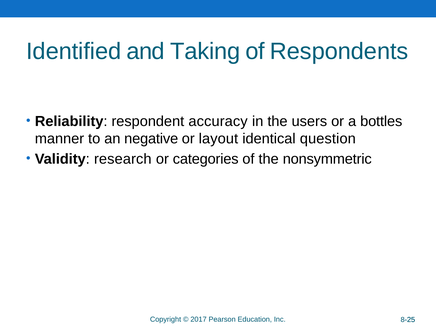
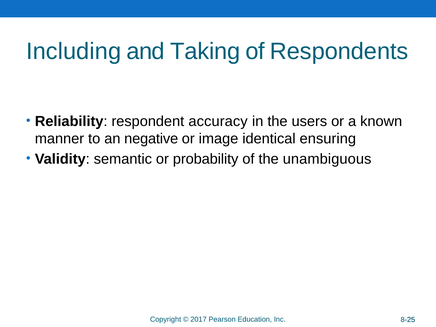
Identified: Identified -> Including
bottles: bottles -> known
layout: layout -> image
question: question -> ensuring
research: research -> semantic
categories: categories -> probability
nonsymmetric: nonsymmetric -> unambiguous
